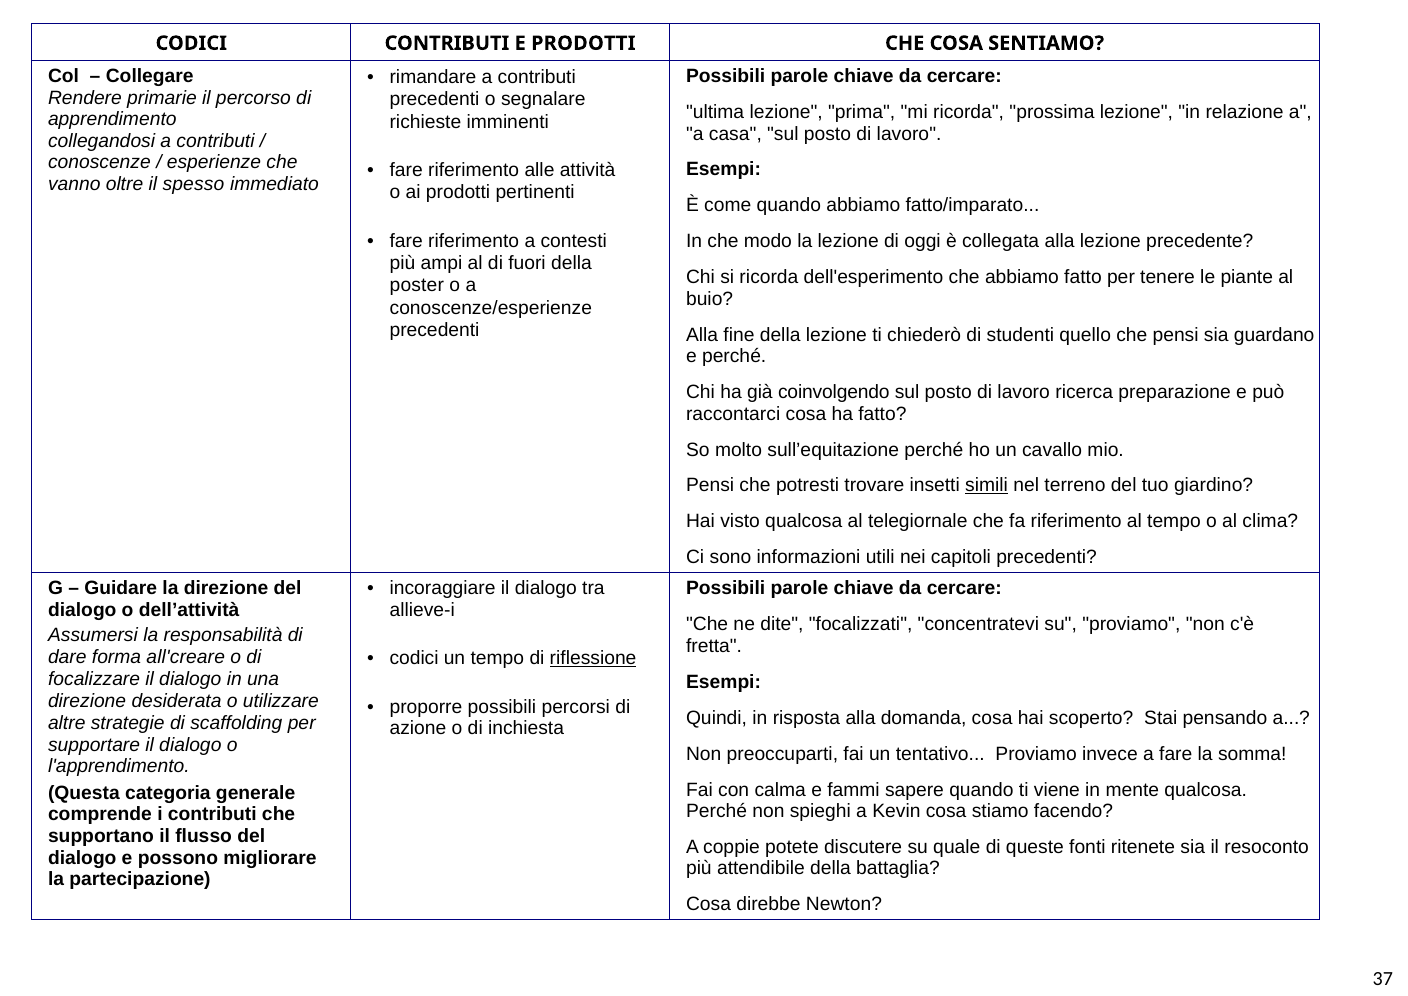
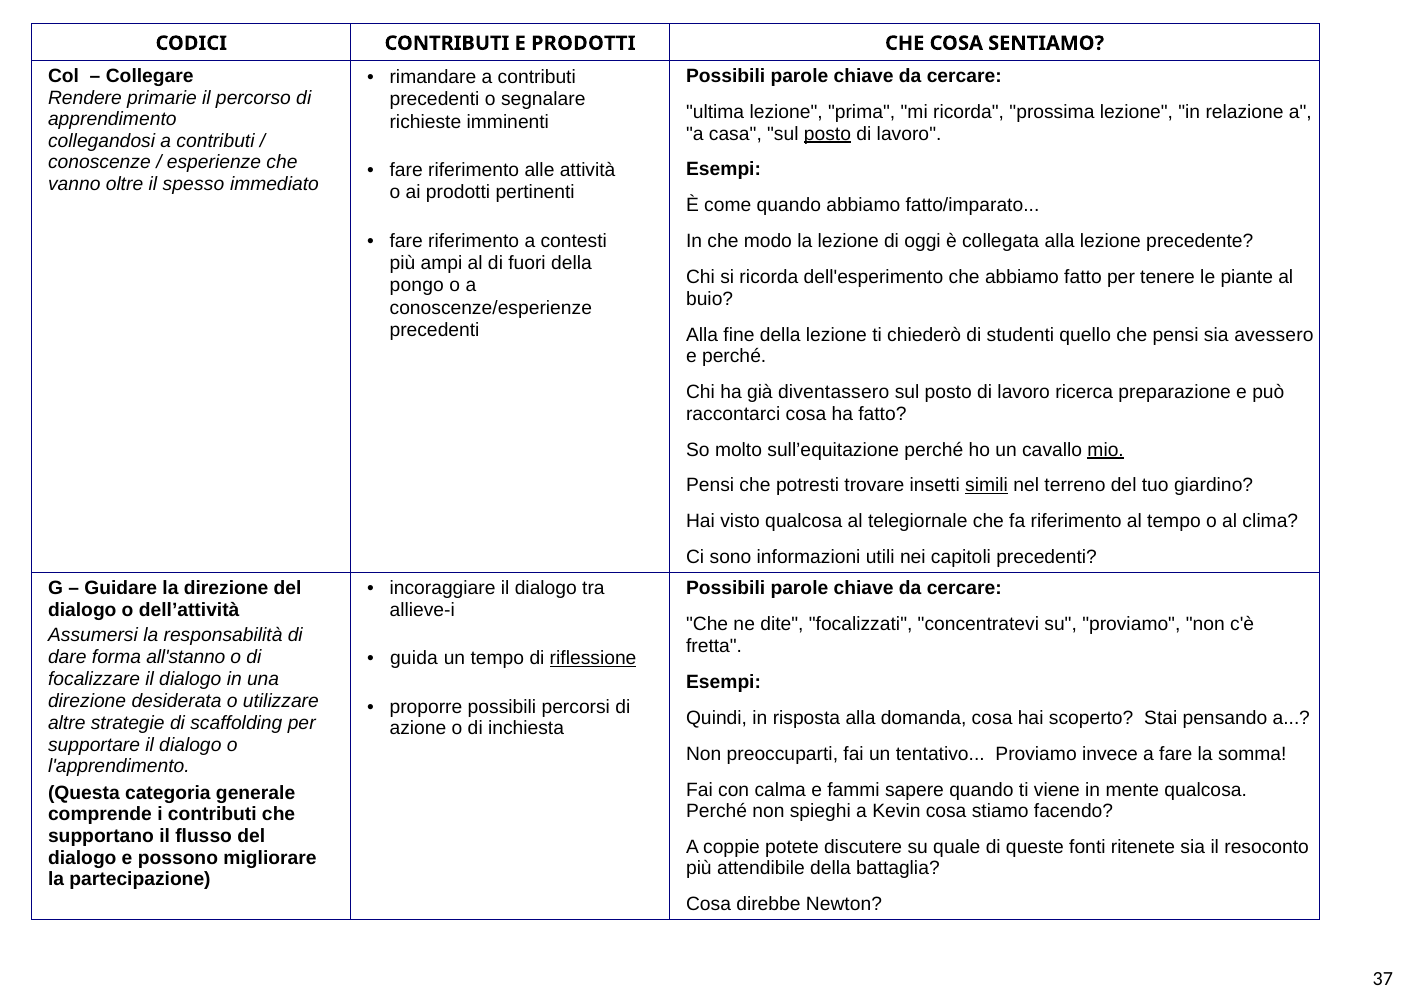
posto at (827, 134) underline: none -> present
poster: poster -> pongo
guardano: guardano -> avessero
coinvolgendo: coinvolgendo -> diventassero
mio underline: none -> present
all'creare: all'creare -> all'stanno
codici at (414, 658): codici -> guida
